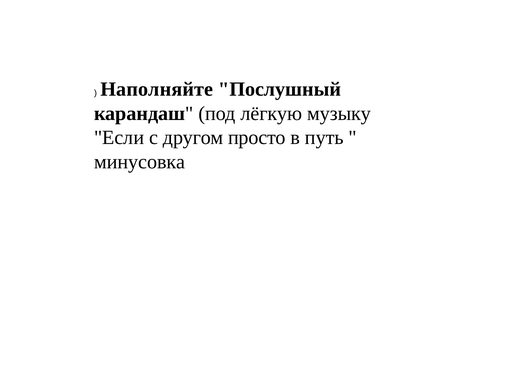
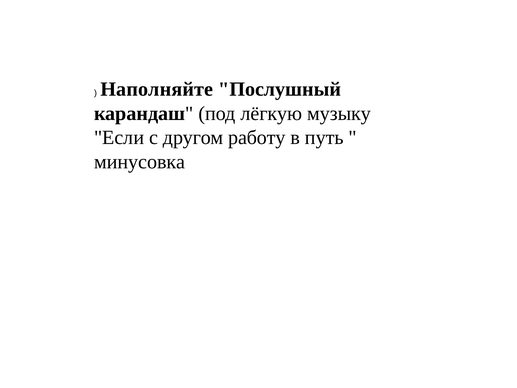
просто: просто -> работу
